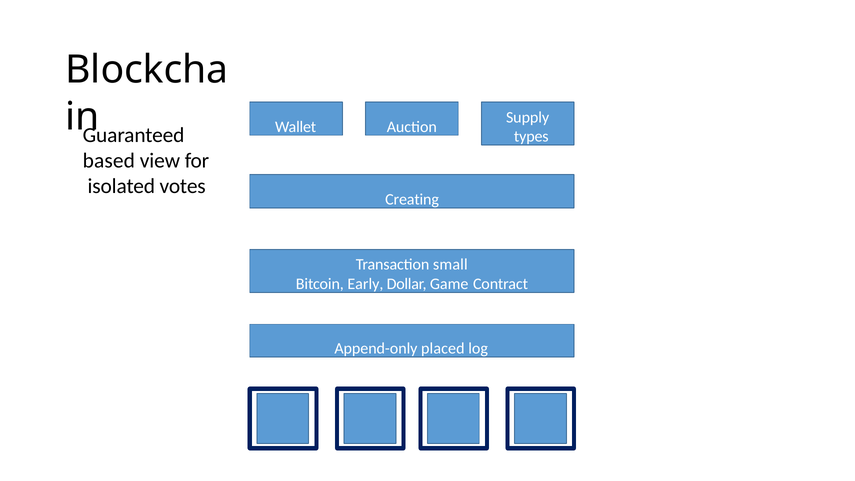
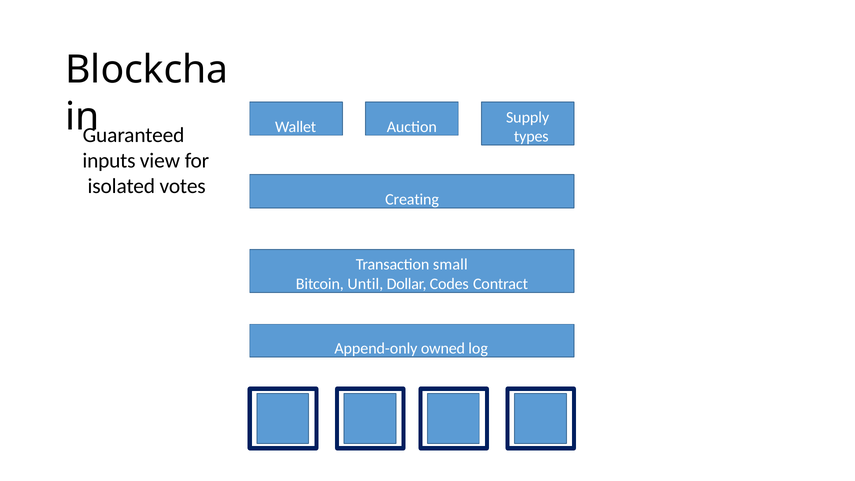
based: based -> inputs
Early: Early -> Until
Game: Game -> Codes
placed: placed -> owned
